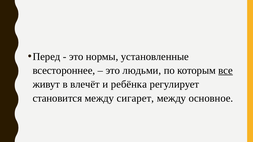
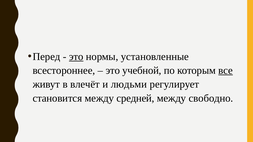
это at (76, 57) underline: none -> present
людьми: людьми -> учебной
ребёнка: ребёнка -> людьми
сигарет: сигарет -> средней
основное: основное -> свободно
